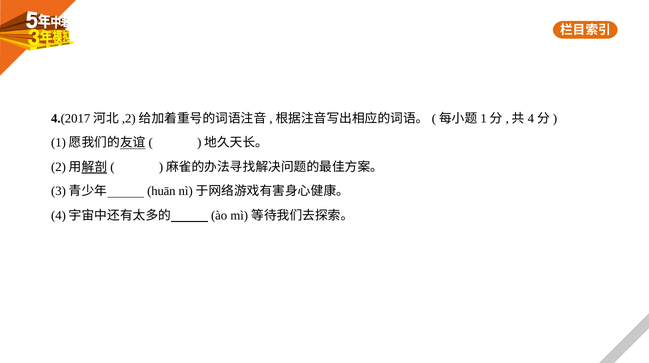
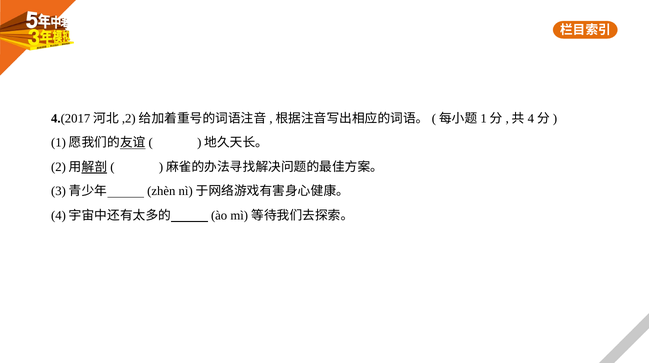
huān: huān -> zhèn
